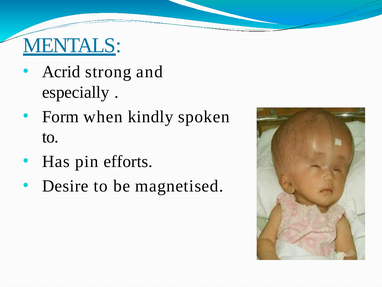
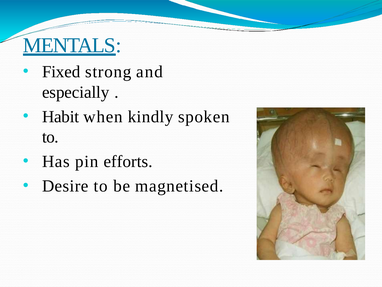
Acrid: Acrid -> Fixed
Form: Form -> Habit
